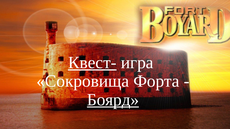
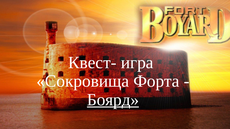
Квест- underline: present -> none
